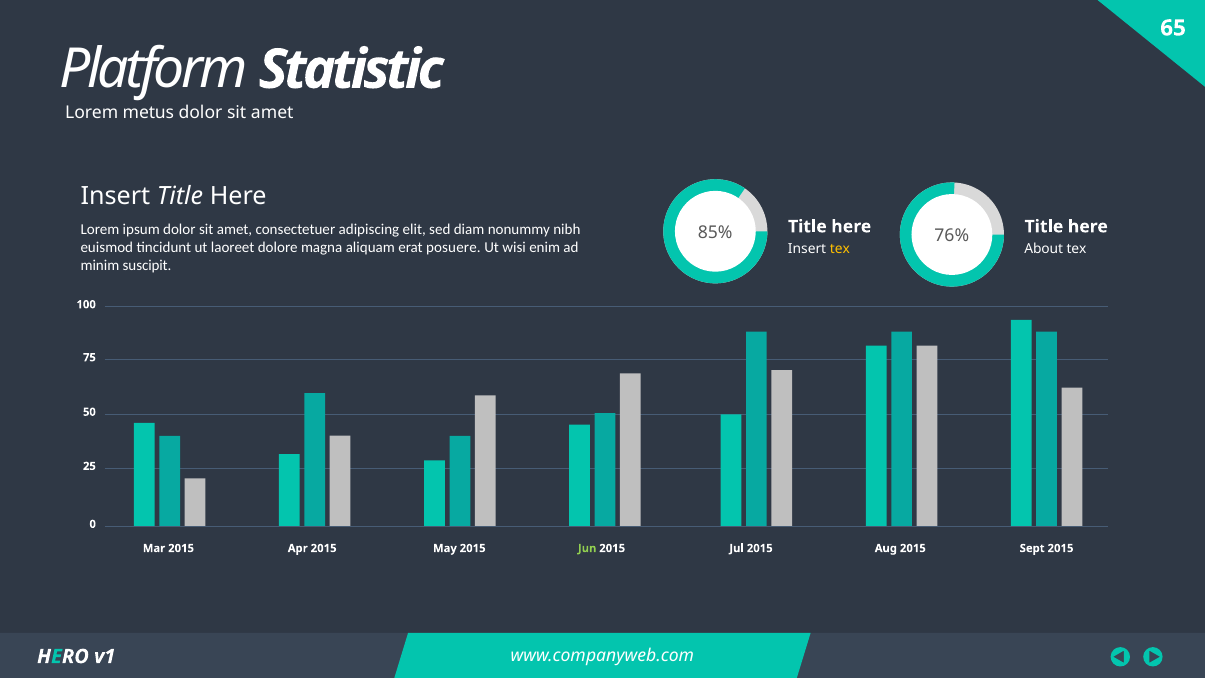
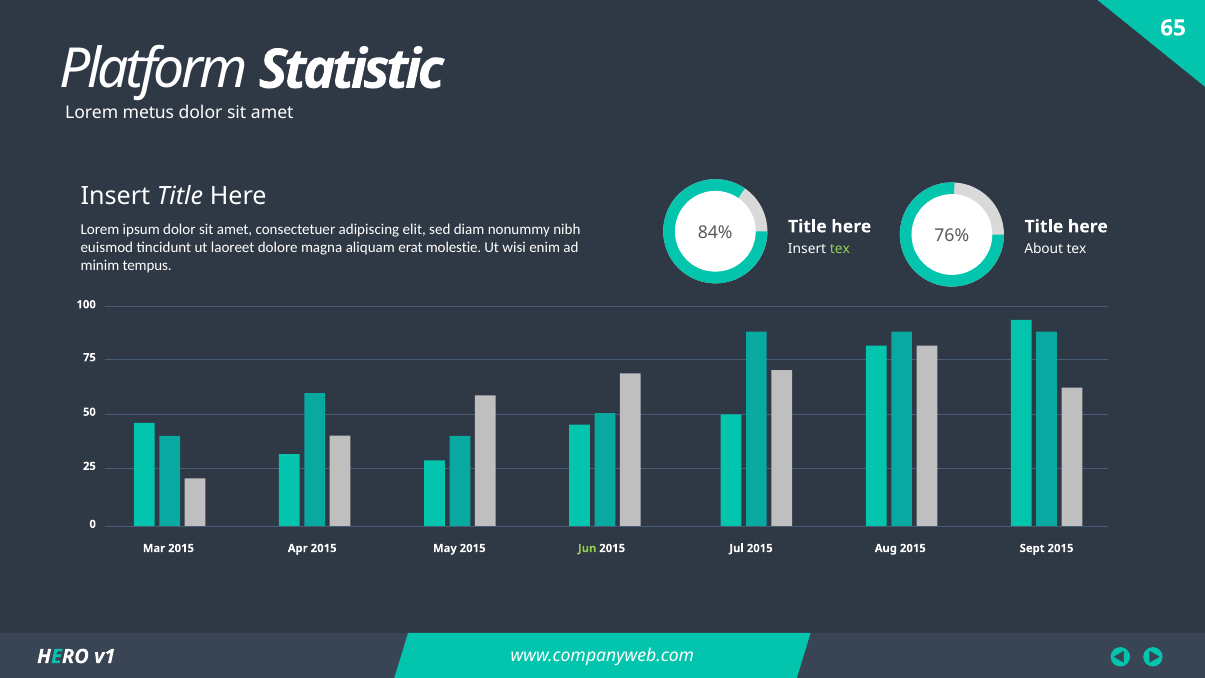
85%: 85% -> 84%
posuere: posuere -> molestie
tex at (840, 249) colour: yellow -> light green
suscipit: suscipit -> tempus
